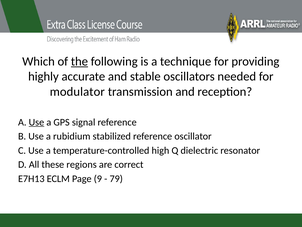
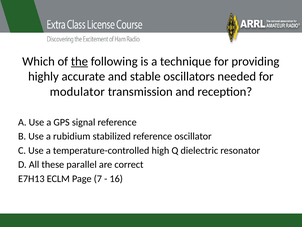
Use at (36, 122) underline: present -> none
regions: regions -> parallel
9: 9 -> 7
79: 79 -> 16
